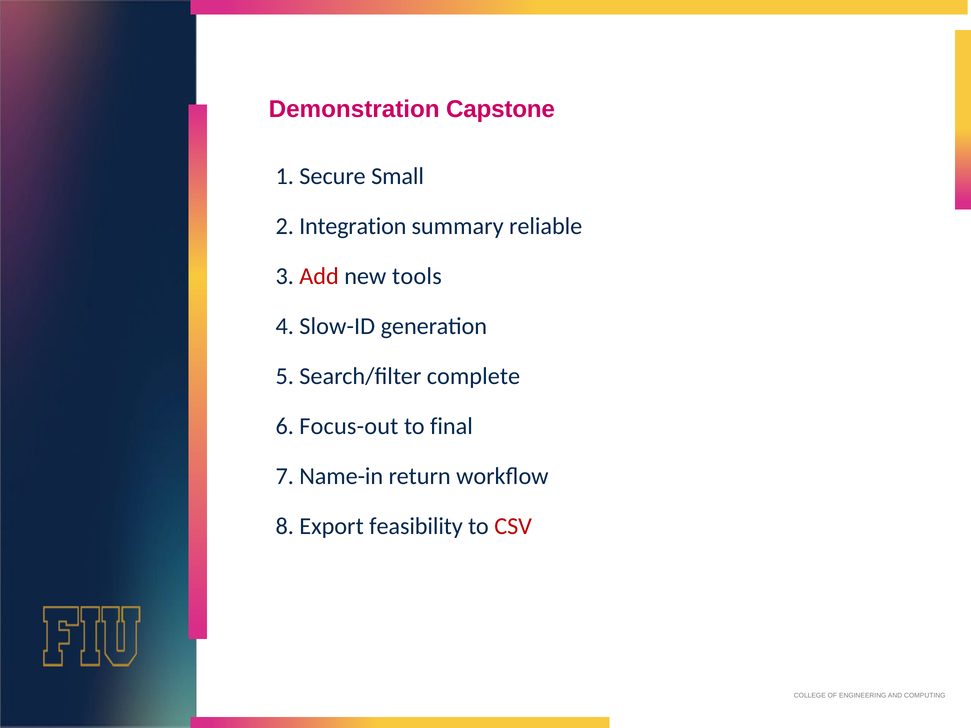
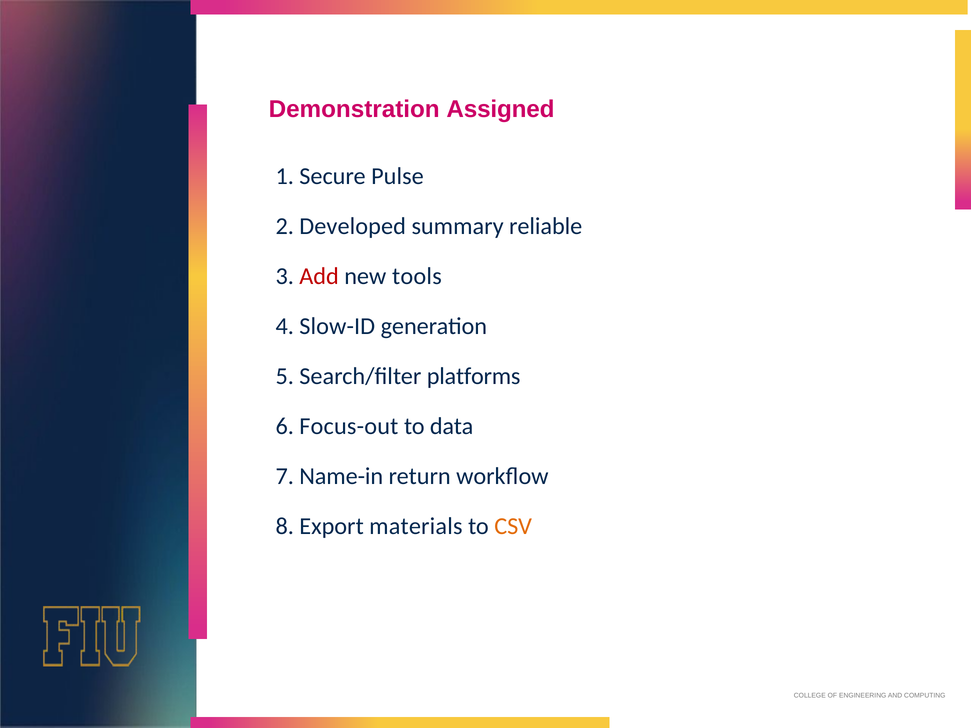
Capstone: Capstone -> Assigned
Small: Small -> Pulse
Integration: Integration -> Developed
complete: complete -> platforms
final: final -> data
feasibility: feasibility -> materials
CSV colour: red -> orange
